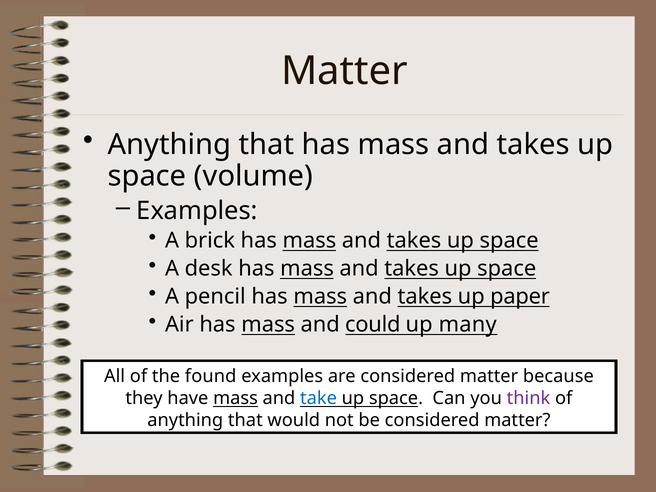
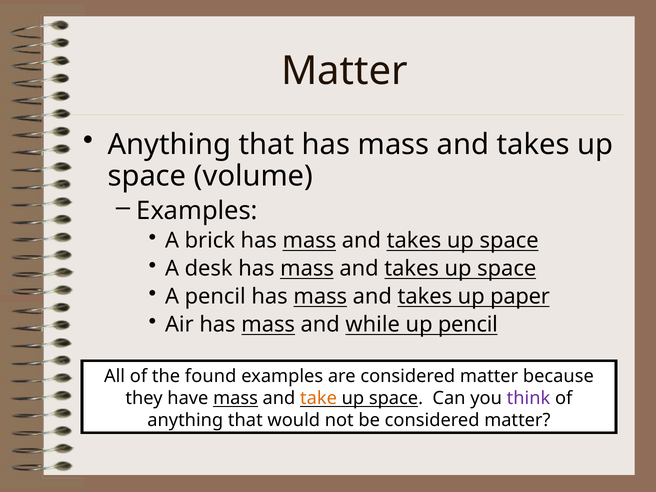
could: could -> while
up many: many -> pencil
take colour: blue -> orange
